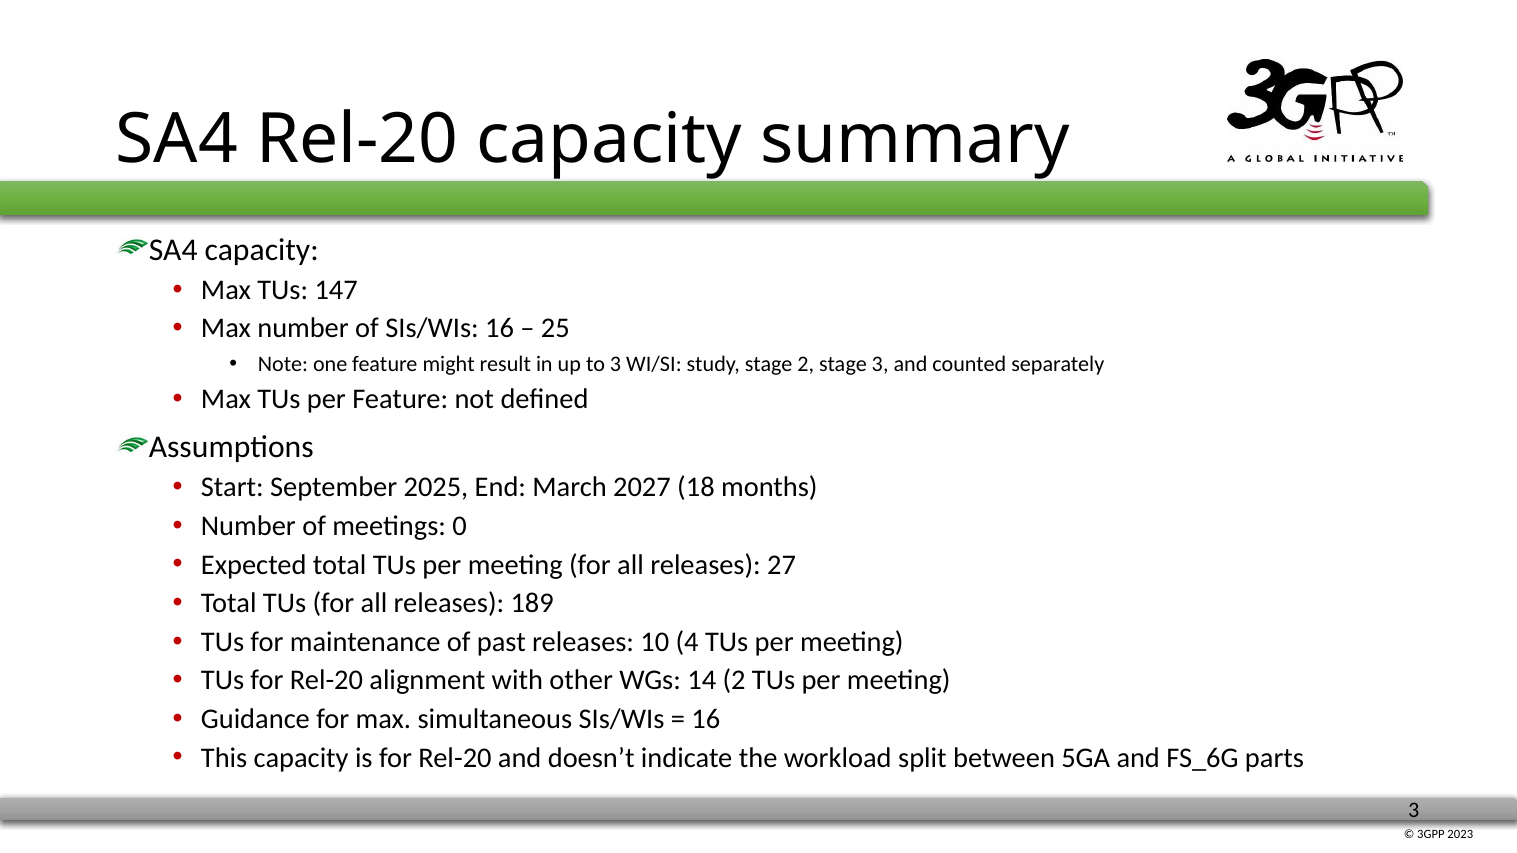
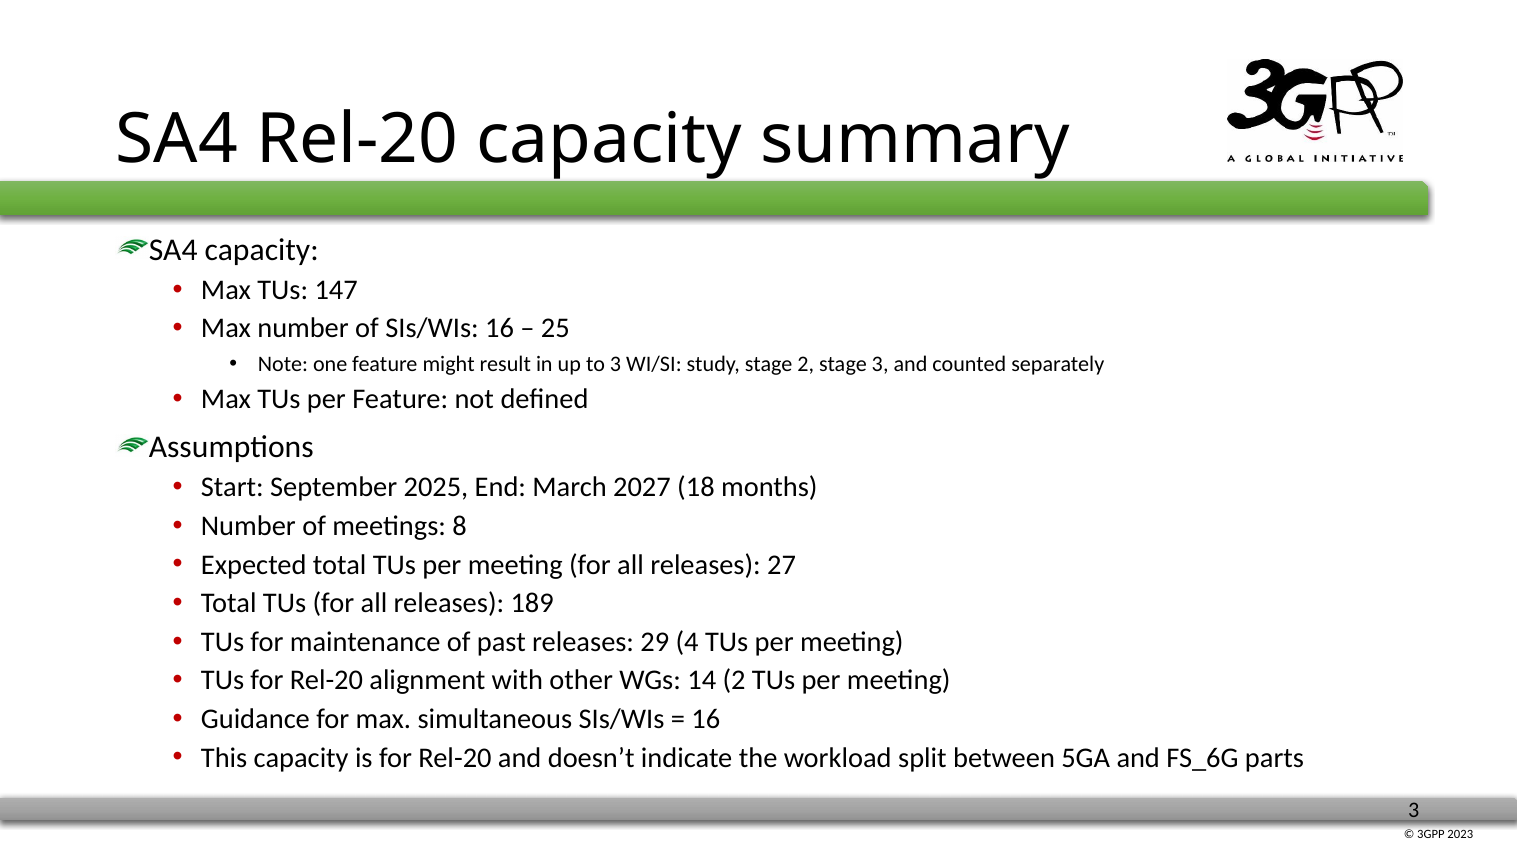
0: 0 -> 8
10: 10 -> 29
